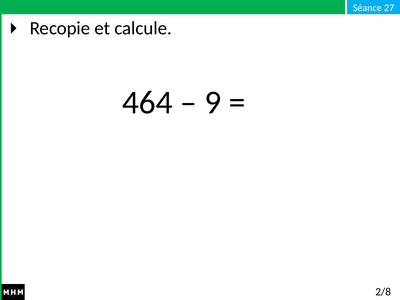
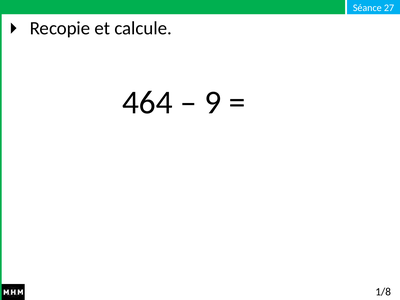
2/8: 2/8 -> 1/8
